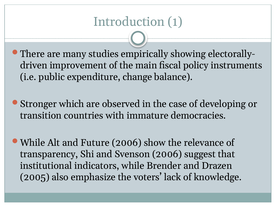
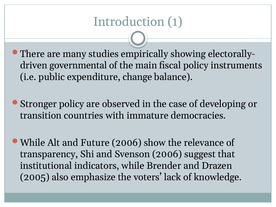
improvement: improvement -> governmental
Stronger which: which -> policy
